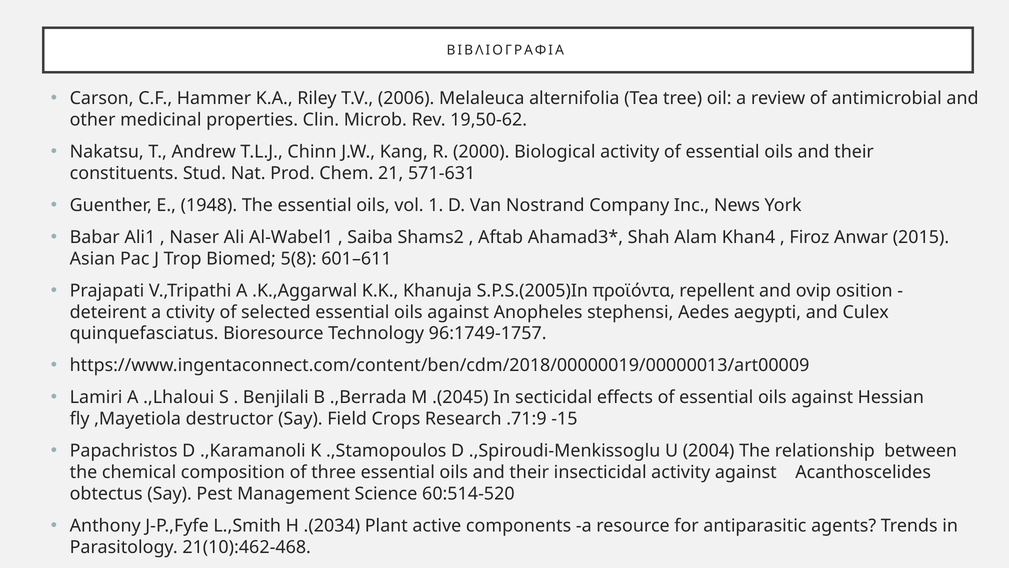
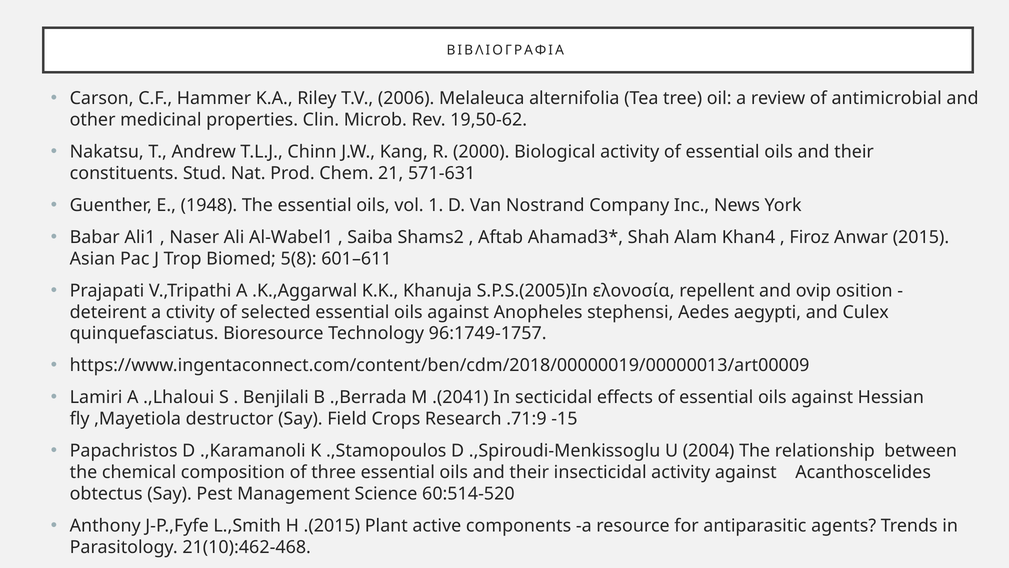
προϊόντα: προϊόντα -> ελονοσία
.(2045: .(2045 -> .(2041
.(2034: .(2034 -> .(2015
